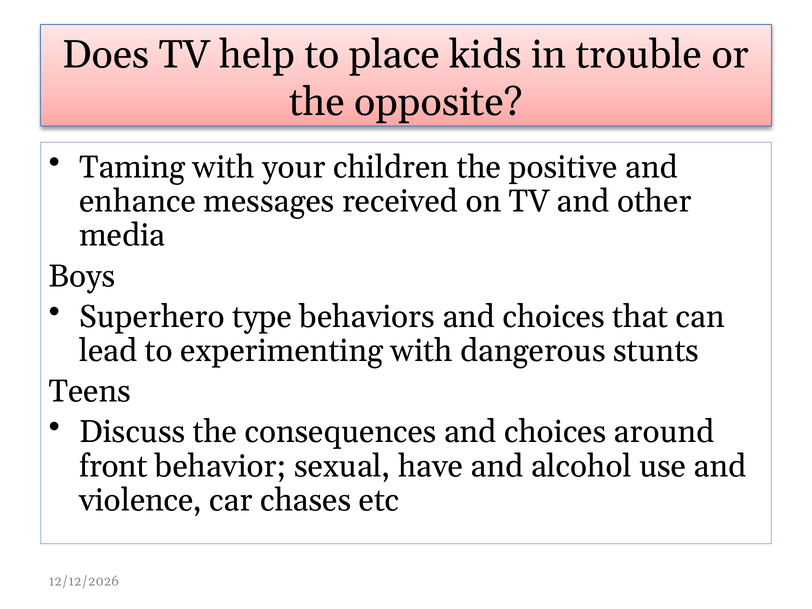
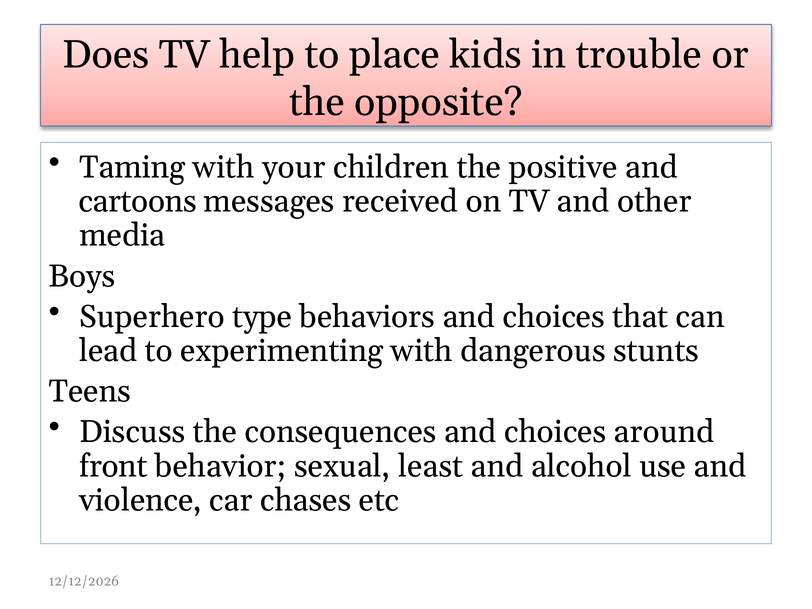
enhance: enhance -> cartoons
have: have -> least
